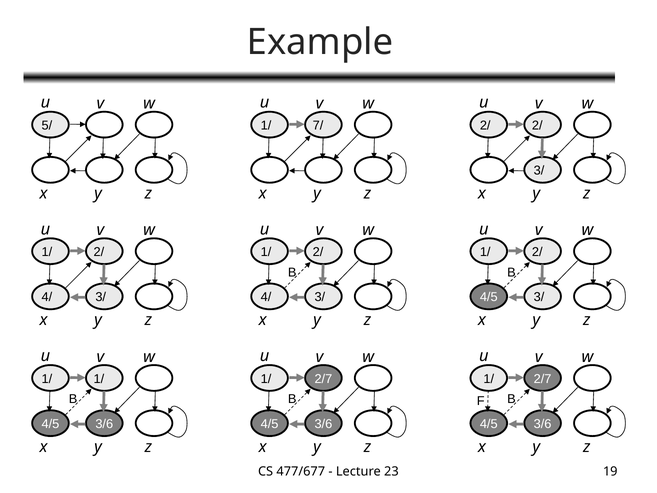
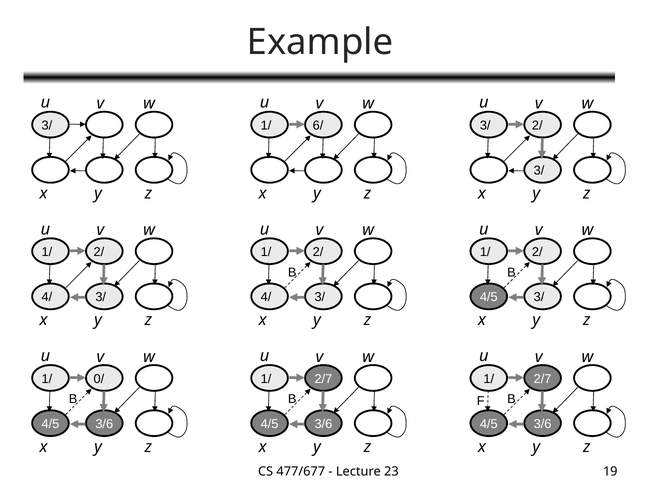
5/ at (47, 125): 5/ -> 3/
7/: 7/ -> 6/
2/ at (485, 125): 2/ -> 3/
1/ 1/: 1/ -> 0/
